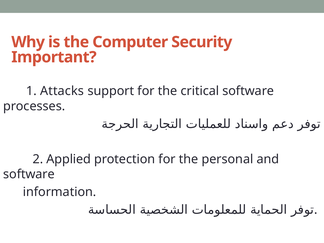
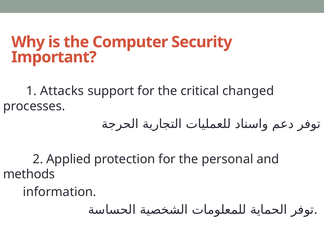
critical software: software -> changed
software at (29, 174): software -> methods
